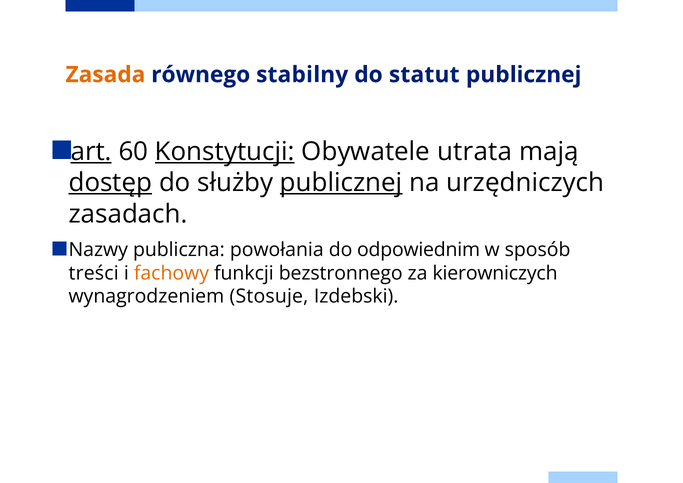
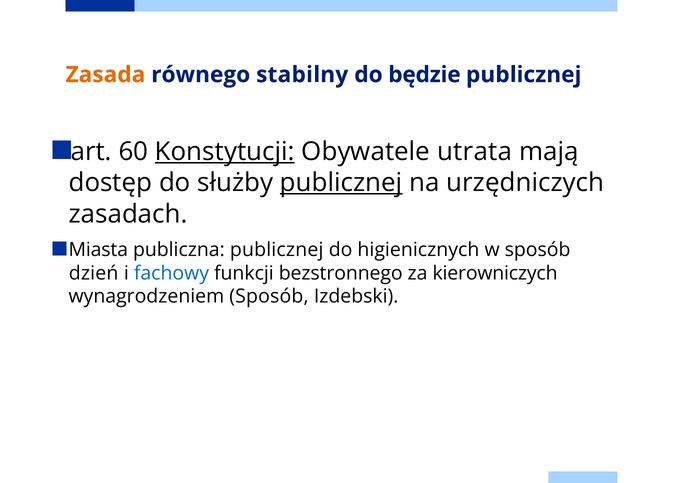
statut: statut -> będzie
art underline: present -> none
dostęp underline: present -> none
Nazwy: Nazwy -> Miasta
publiczna powołania: powołania -> publicznej
odpowiednim: odpowiednim -> higienicznych
treści: treści -> dzień
fachowy colour: orange -> blue
wynagrodzeniem Stosuje: Stosuje -> Sposób
